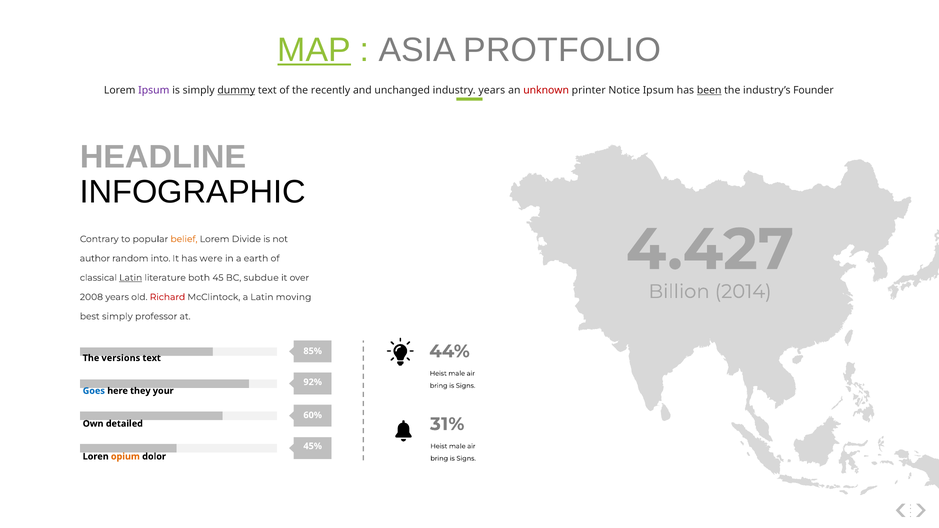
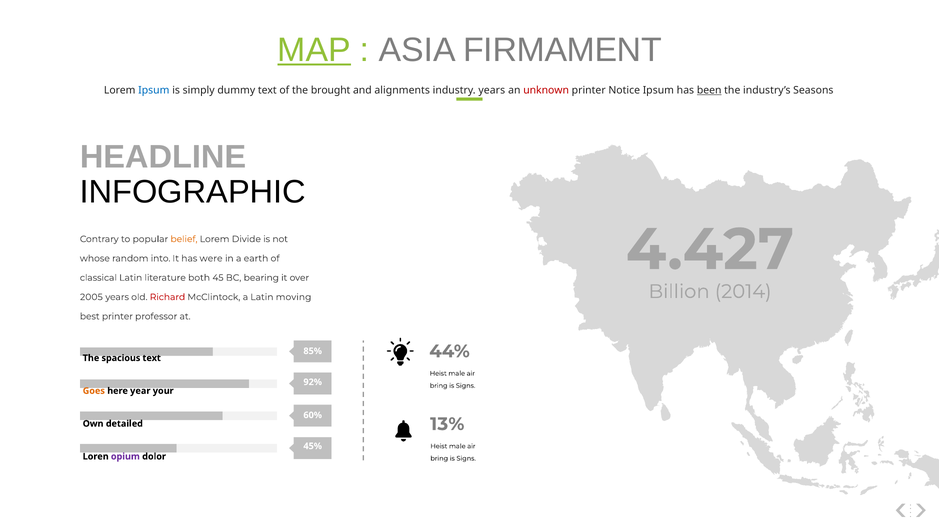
PROTFOLIO: PROTFOLIO -> FIRMAMENT
Ipsum at (154, 90) colour: purple -> blue
dummy underline: present -> none
recently: recently -> brought
unchanged: unchanged -> alignments
Founder: Founder -> Seasons
author: author -> whose
Latin at (131, 278) underline: present -> none
subdue: subdue -> bearing
2008: 2008 -> 2005
best simply: simply -> printer
versions: versions -> spacious
Goes colour: blue -> orange
they: they -> year
31%: 31% -> 13%
opium colour: orange -> purple
